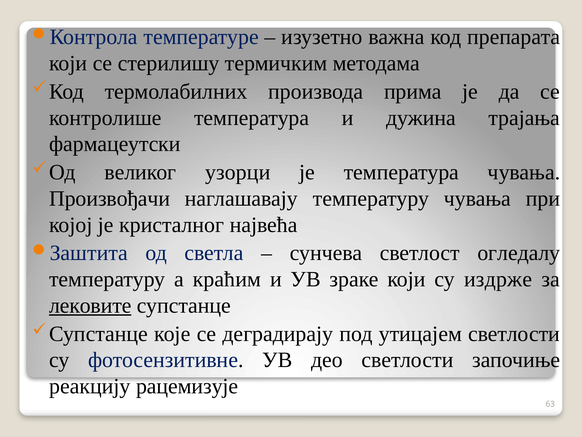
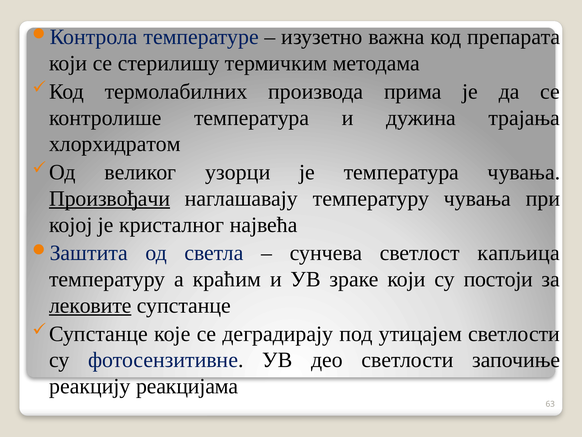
фармацеутски: фармацеутски -> хлорхидратом
Произвођачи underline: none -> present
огледалу: огледалу -> капљица
издрже: издрже -> постоји
рацемизује: рацемизује -> реакцијама
